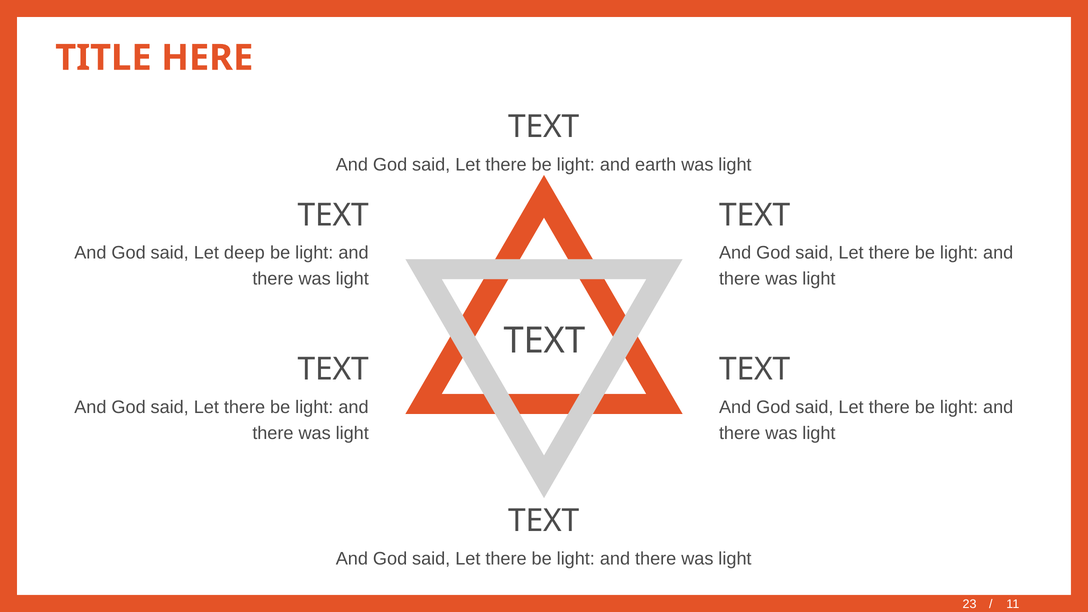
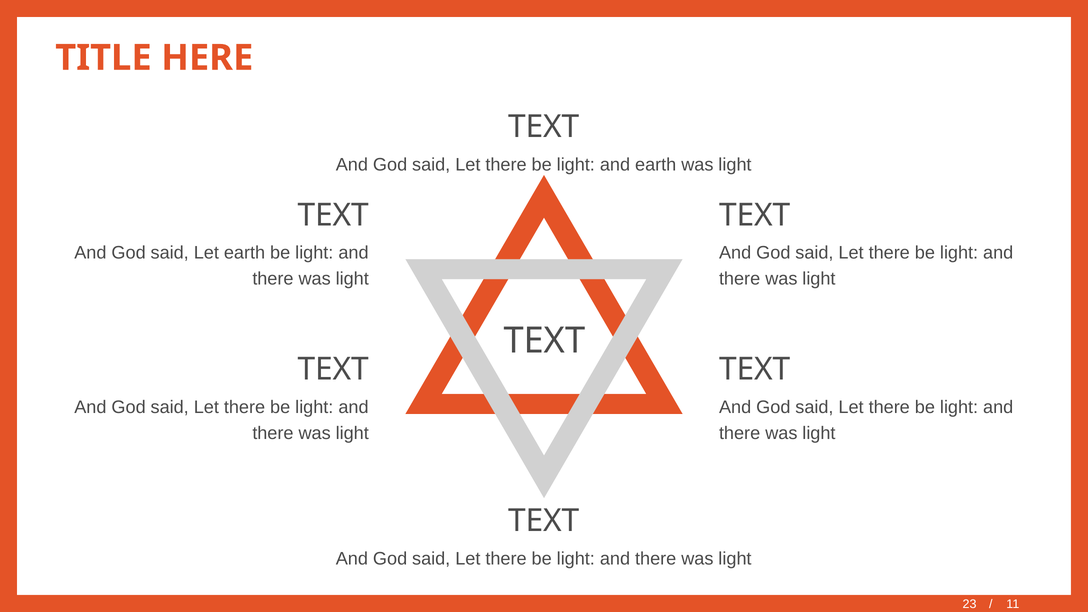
Let deep: deep -> earth
